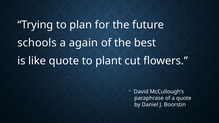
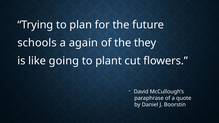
best: best -> they
like quote: quote -> going
